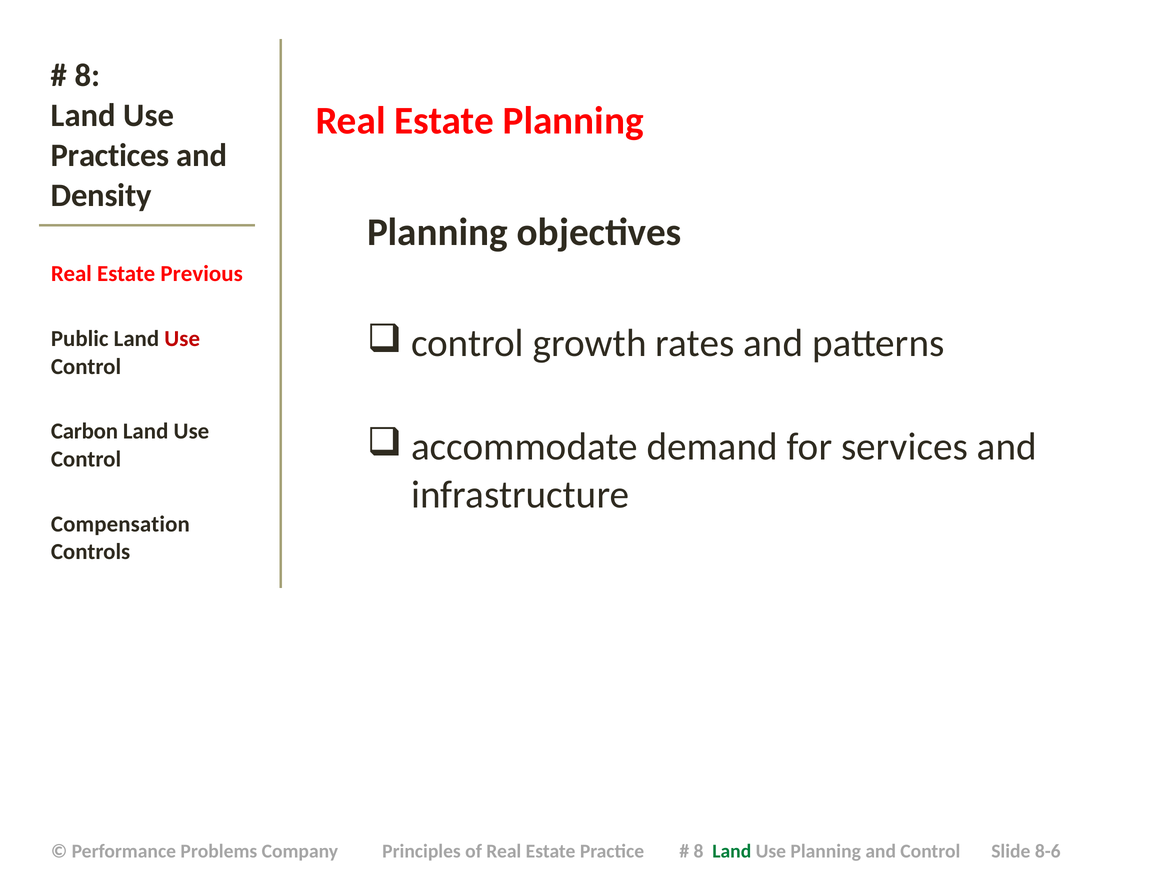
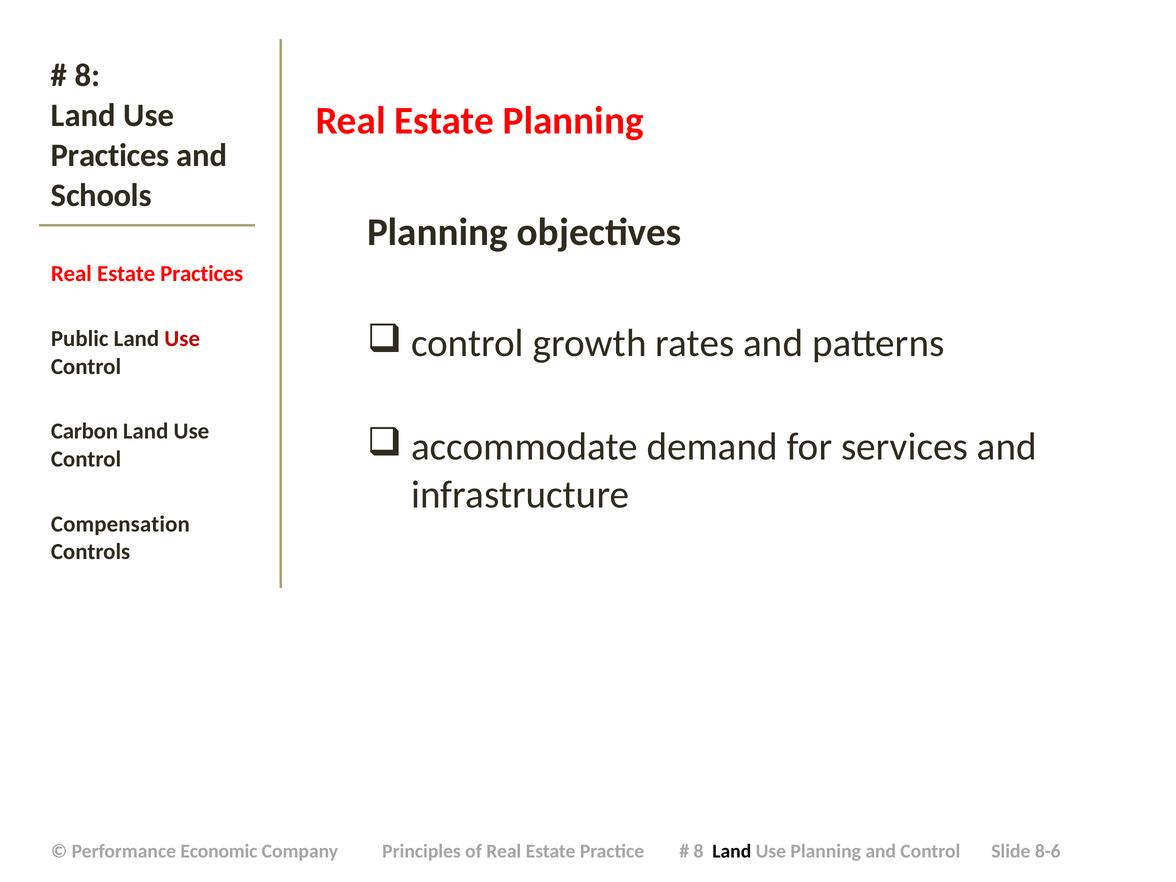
Density: Density -> Schools
Estate Previous: Previous -> Practices
Problems: Problems -> Economic
Land at (732, 851) colour: green -> black
